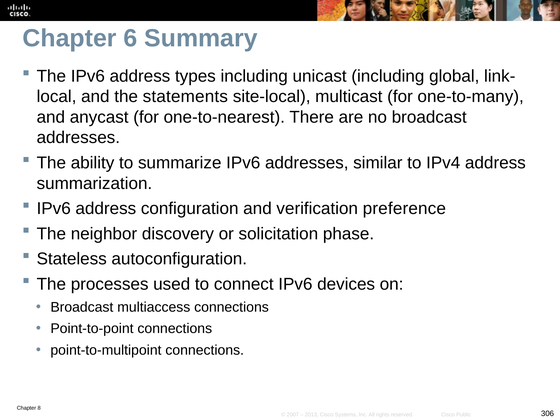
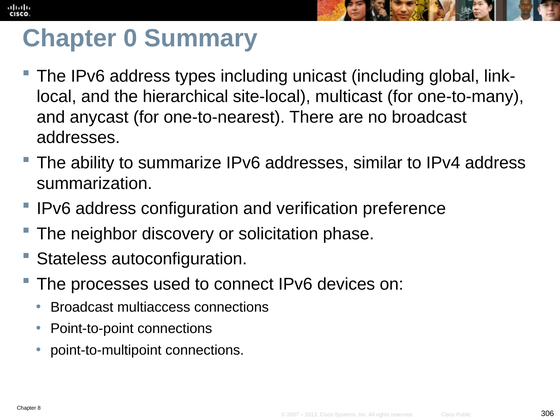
6: 6 -> 0
statements: statements -> hierarchical
